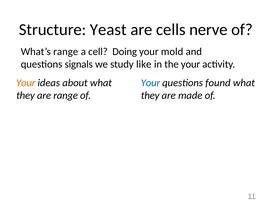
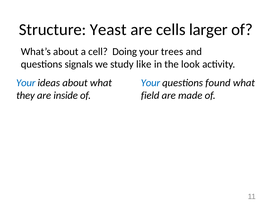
nerve: nerve -> larger
What’s range: range -> about
mold: mold -> trees
the your: your -> look
Your at (26, 83) colour: orange -> blue
are range: range -> inside
they at (150, 95): they -> field
